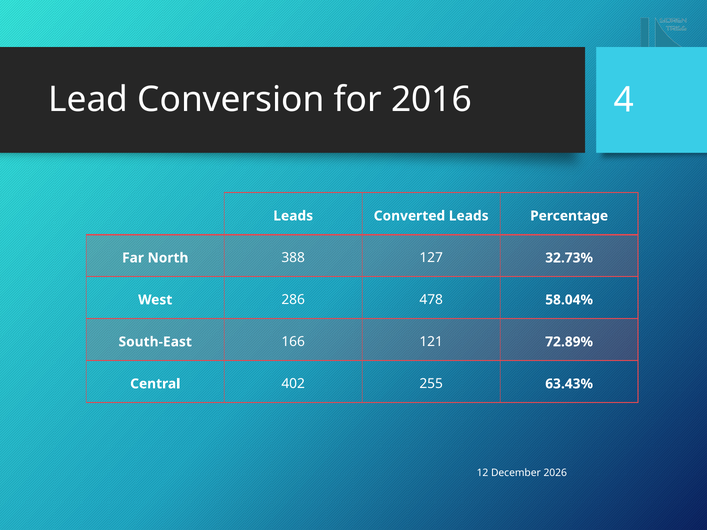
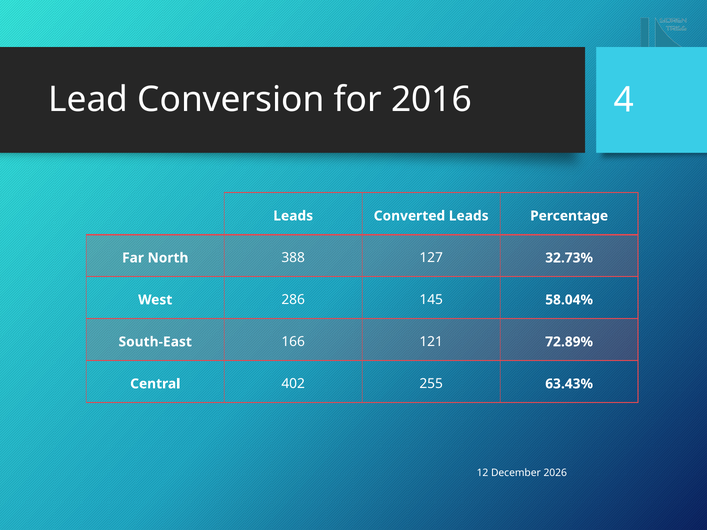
478: 478 -> 145
